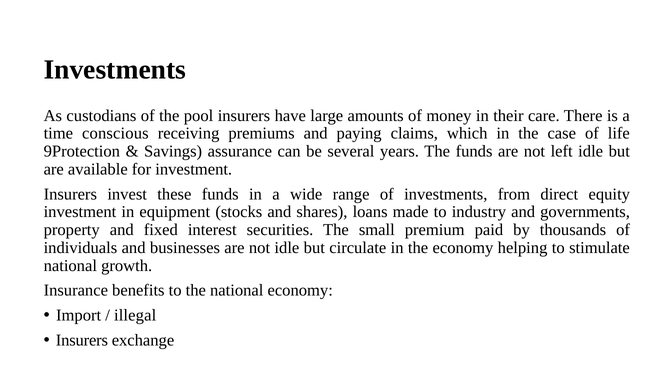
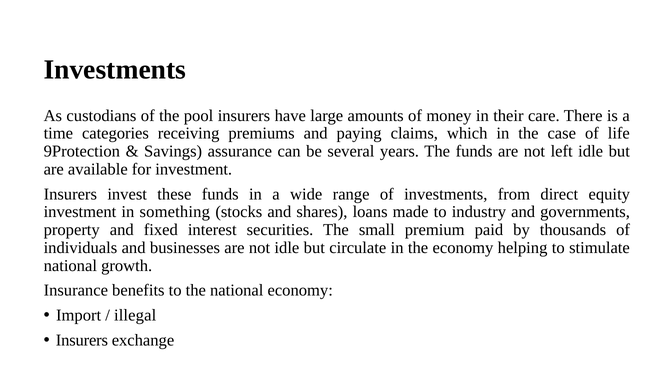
conscious: conscious -> categories
equipment: equipment -> something
